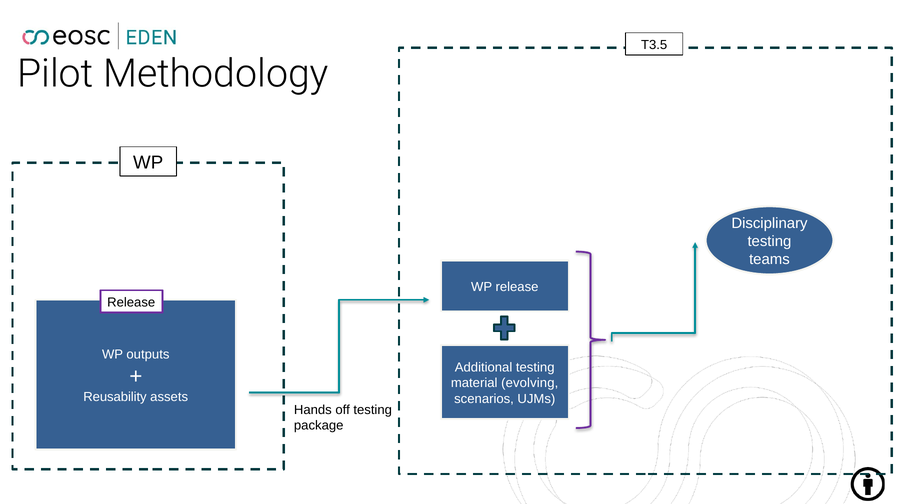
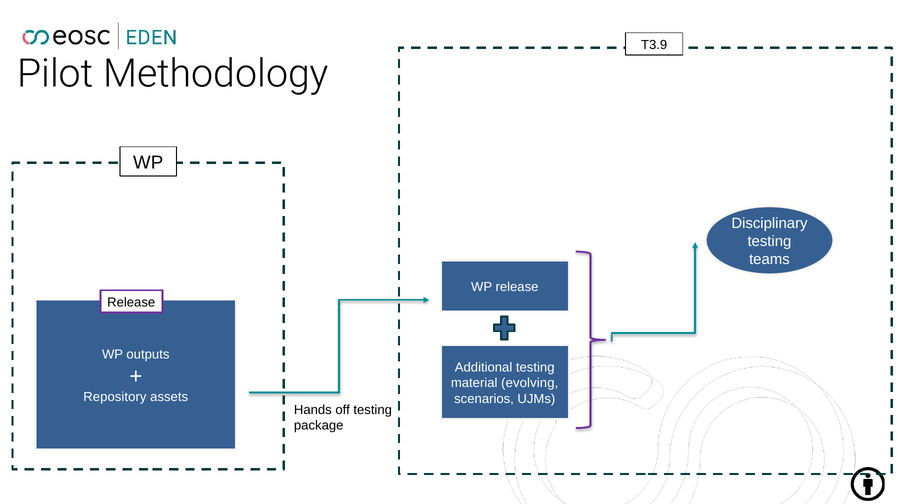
T3.5: T3.5 -> T3.9
Reusability: Reusability -> Repository
